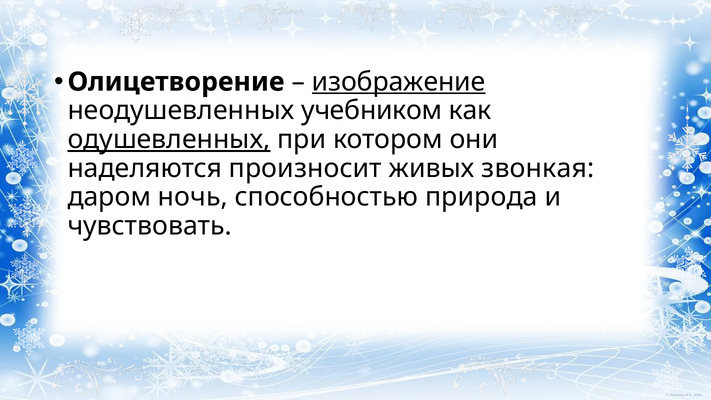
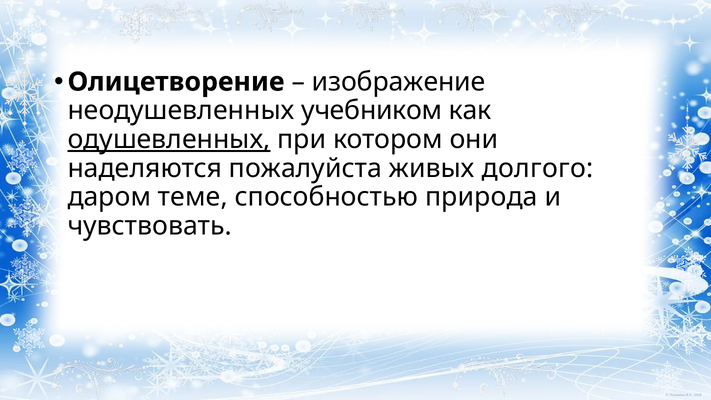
изображение underline: present -> none
произносит: произносит -> пожалуйста
звонкая: звонкая -> долгого
ночь: ночь -> теме
